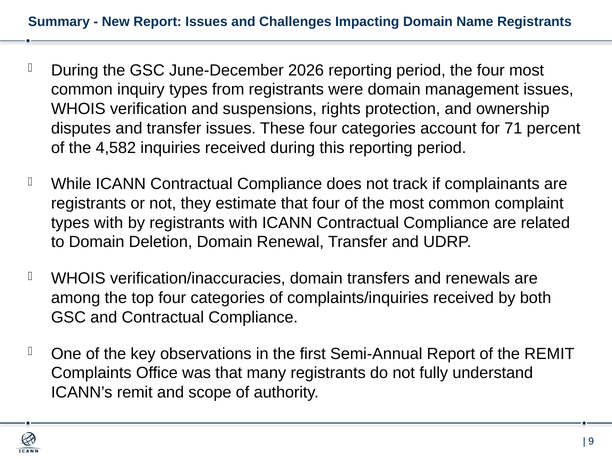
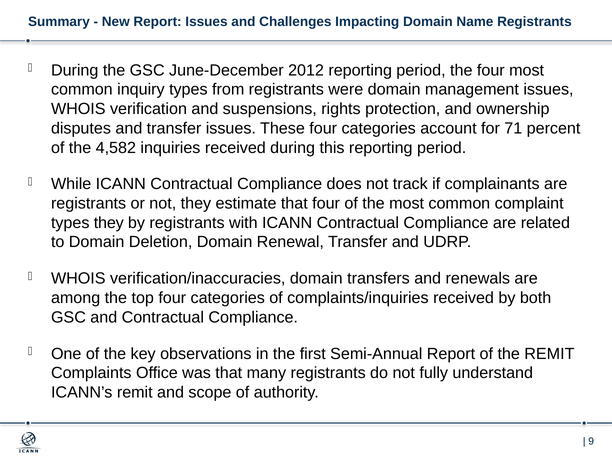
2026: 2026 -> 2012
types with: with -> they
